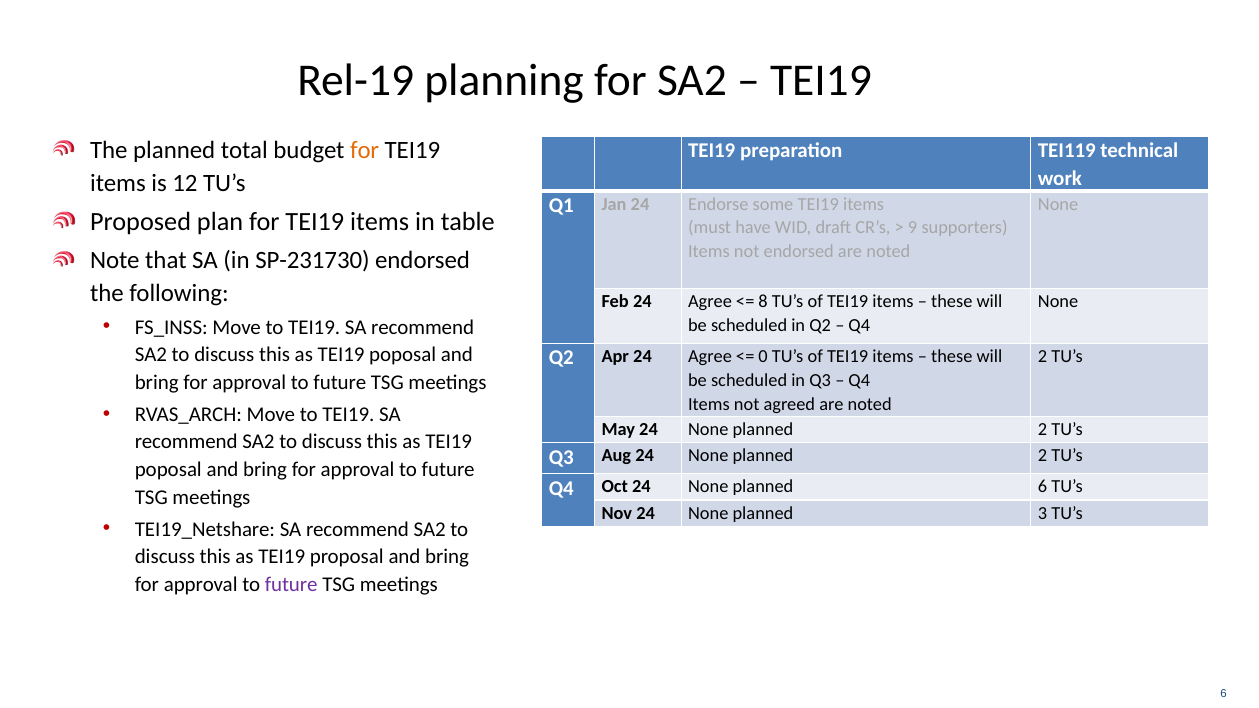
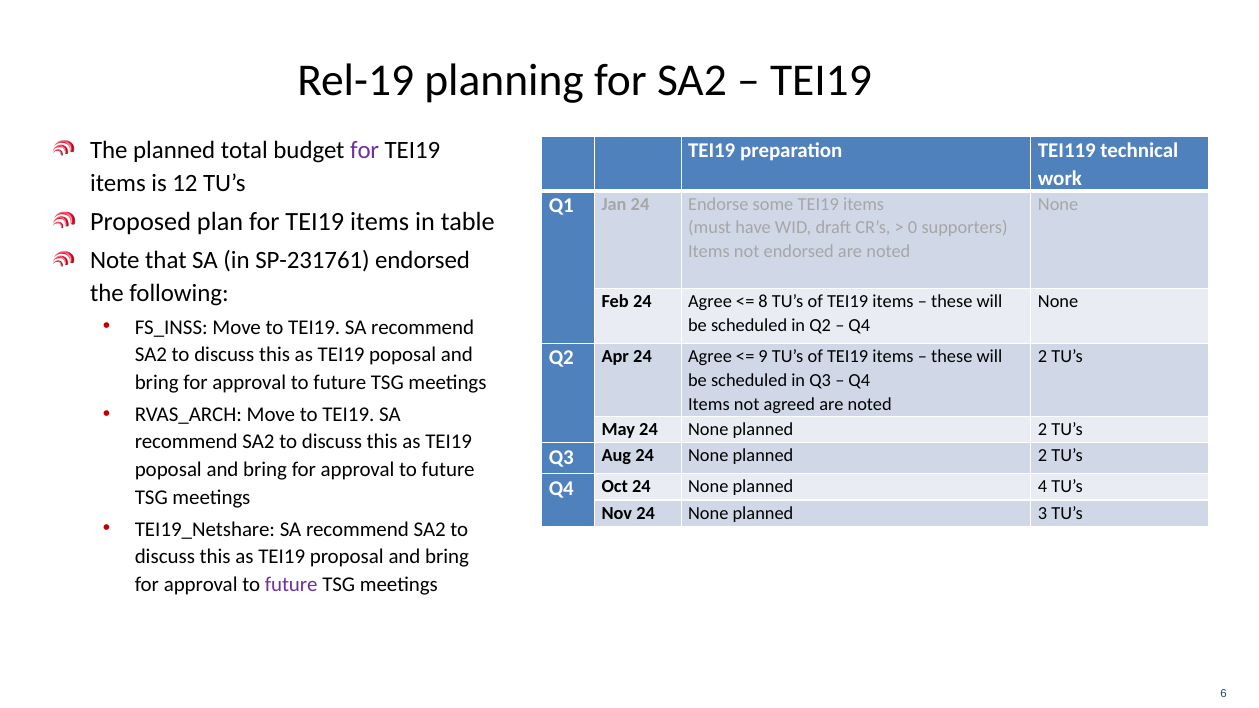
for at (365, 150) colour: orange -> purple
9: 9 -> 0
SP-231730: SP-231730 -> SP-231761
0: 0 -> 9
planned 6: 6 -> 4
